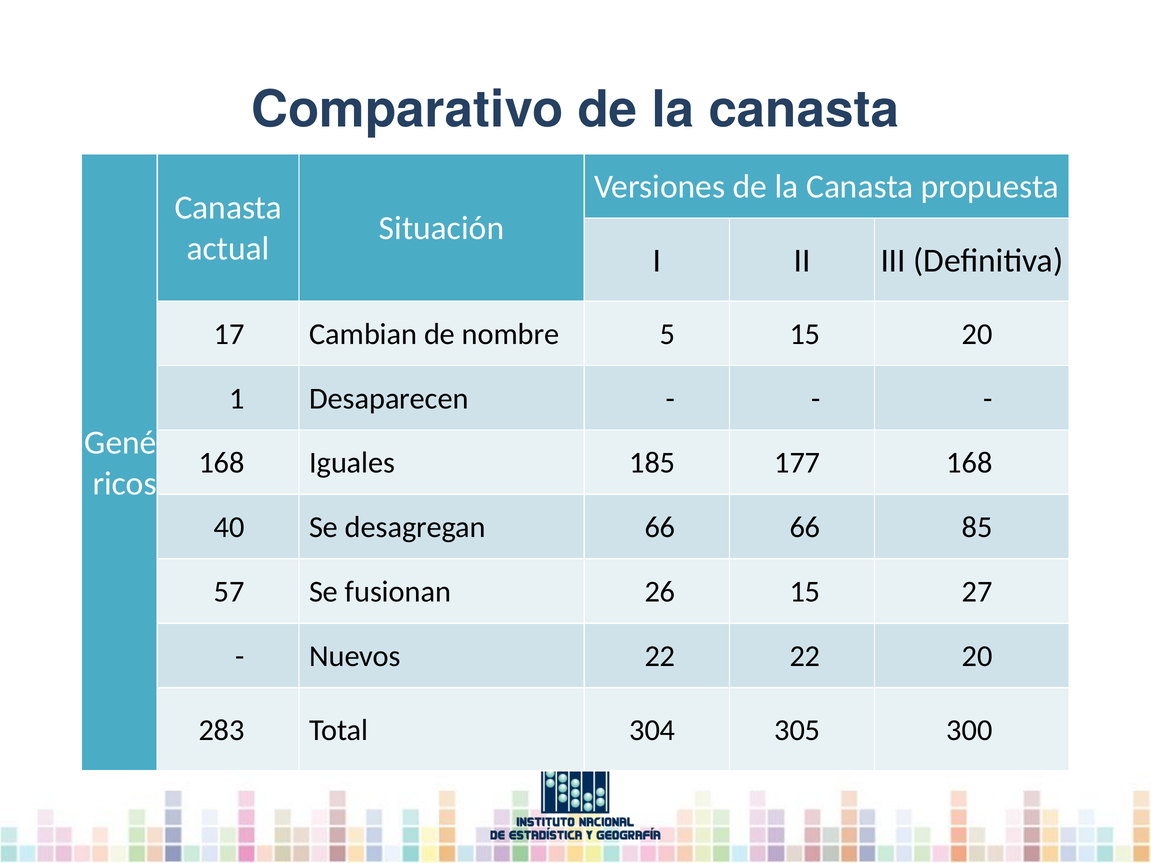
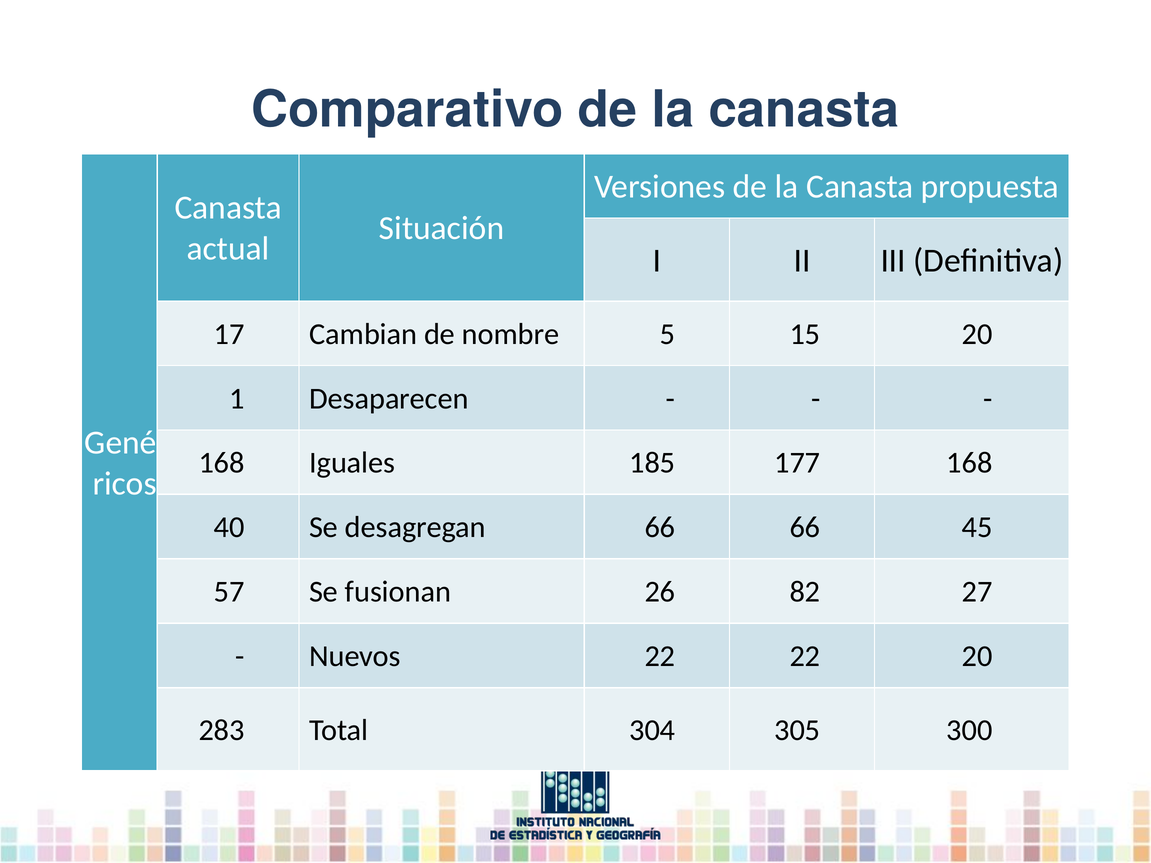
85: 85 -> 45
26 15: 15 -> 82
